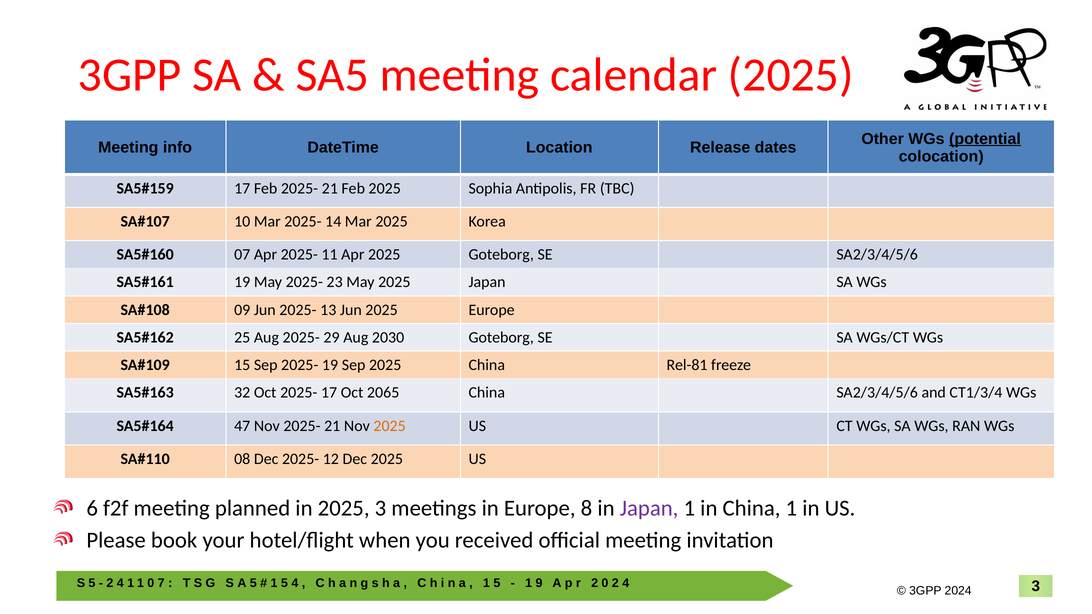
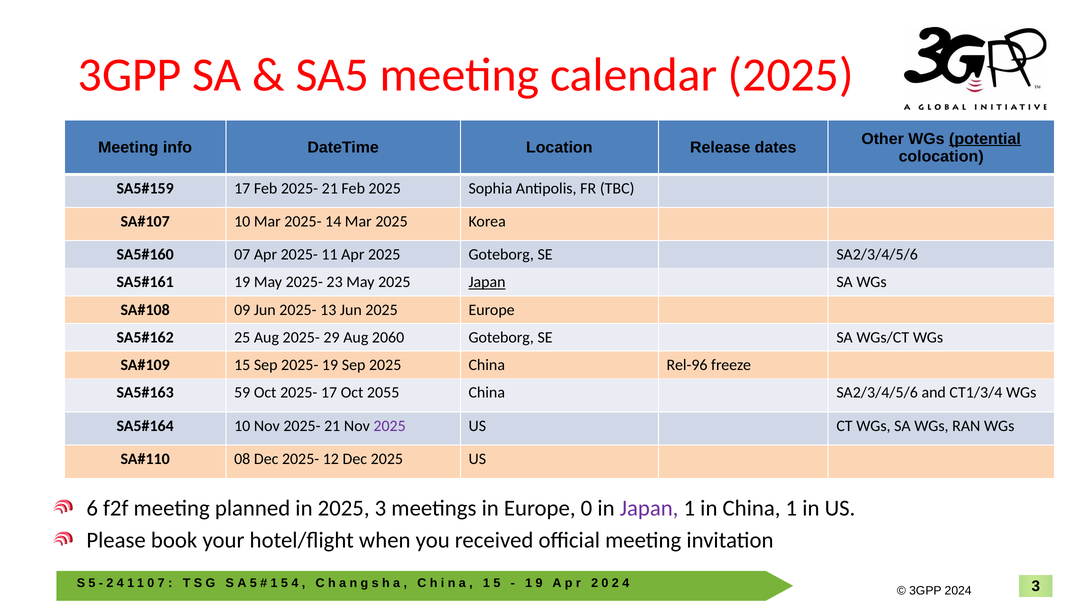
Japan at (487, 282) underline: none -> present
2030: 2030 -> 2060
Rel-81: Rel-81 -> Rel-96
32: 32 -> 59
2065: 2065 -> 2055
47 at (242, 426): 47 -> 10
2025 at (390, 426) colour: orange -> purple
Europe 8: 8 -> 0
